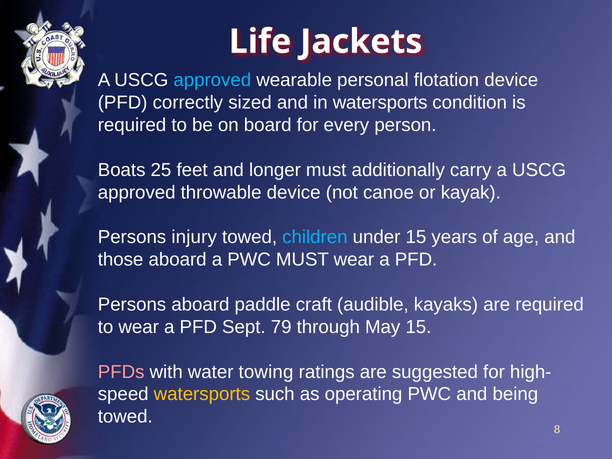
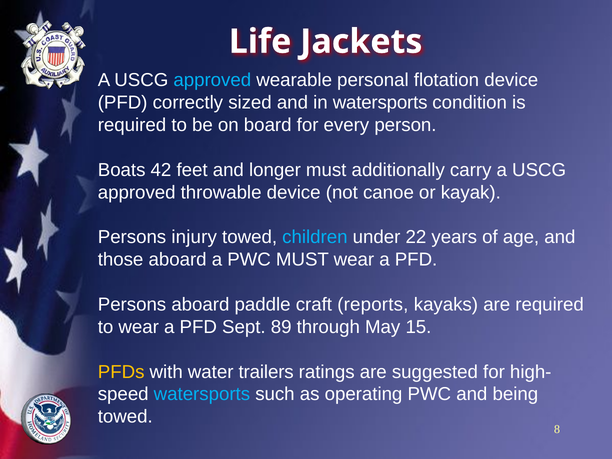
25: 25 -> 42
under 15: 15 -> 22
audible: audible -> reports
79: 79 -> 89
PFDs colour: pink -> yellow
towing: towing -> trailers
watersports at (202, 394) colour: yellow -> light blue
